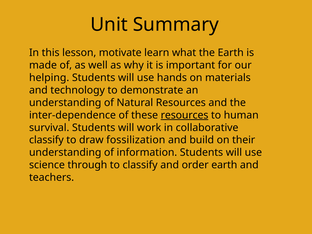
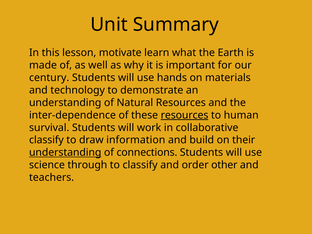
helping: helping -> century
fossilization: fossilization -> information
understanding at (65, 153) underline: none -> present
information: information -> connections
order earth: earth -> other
